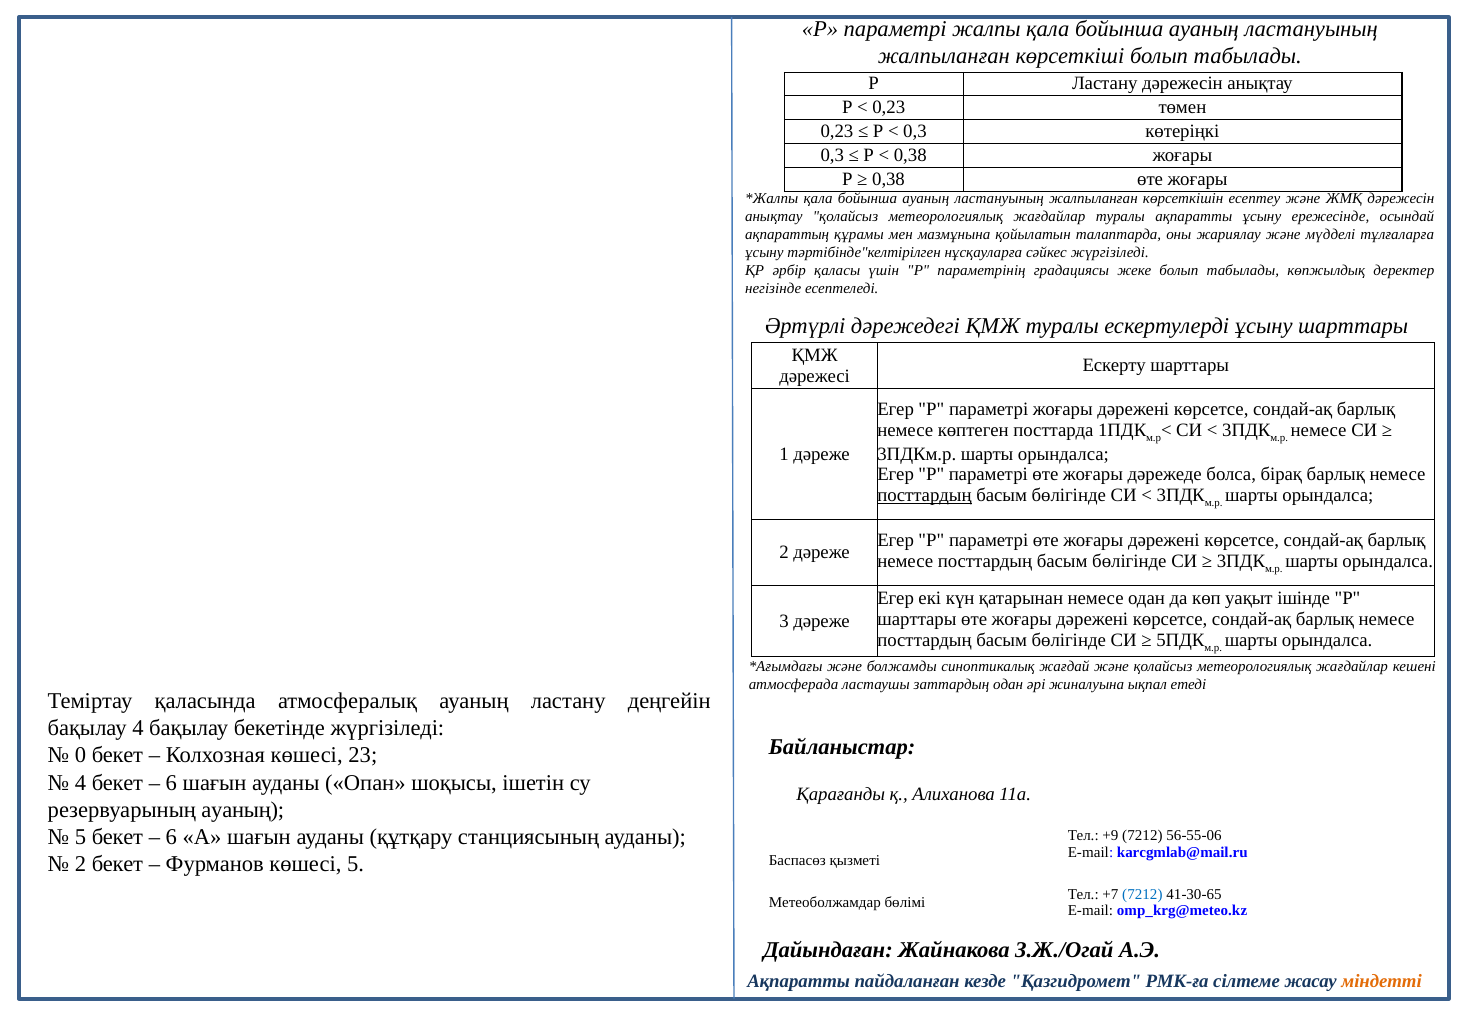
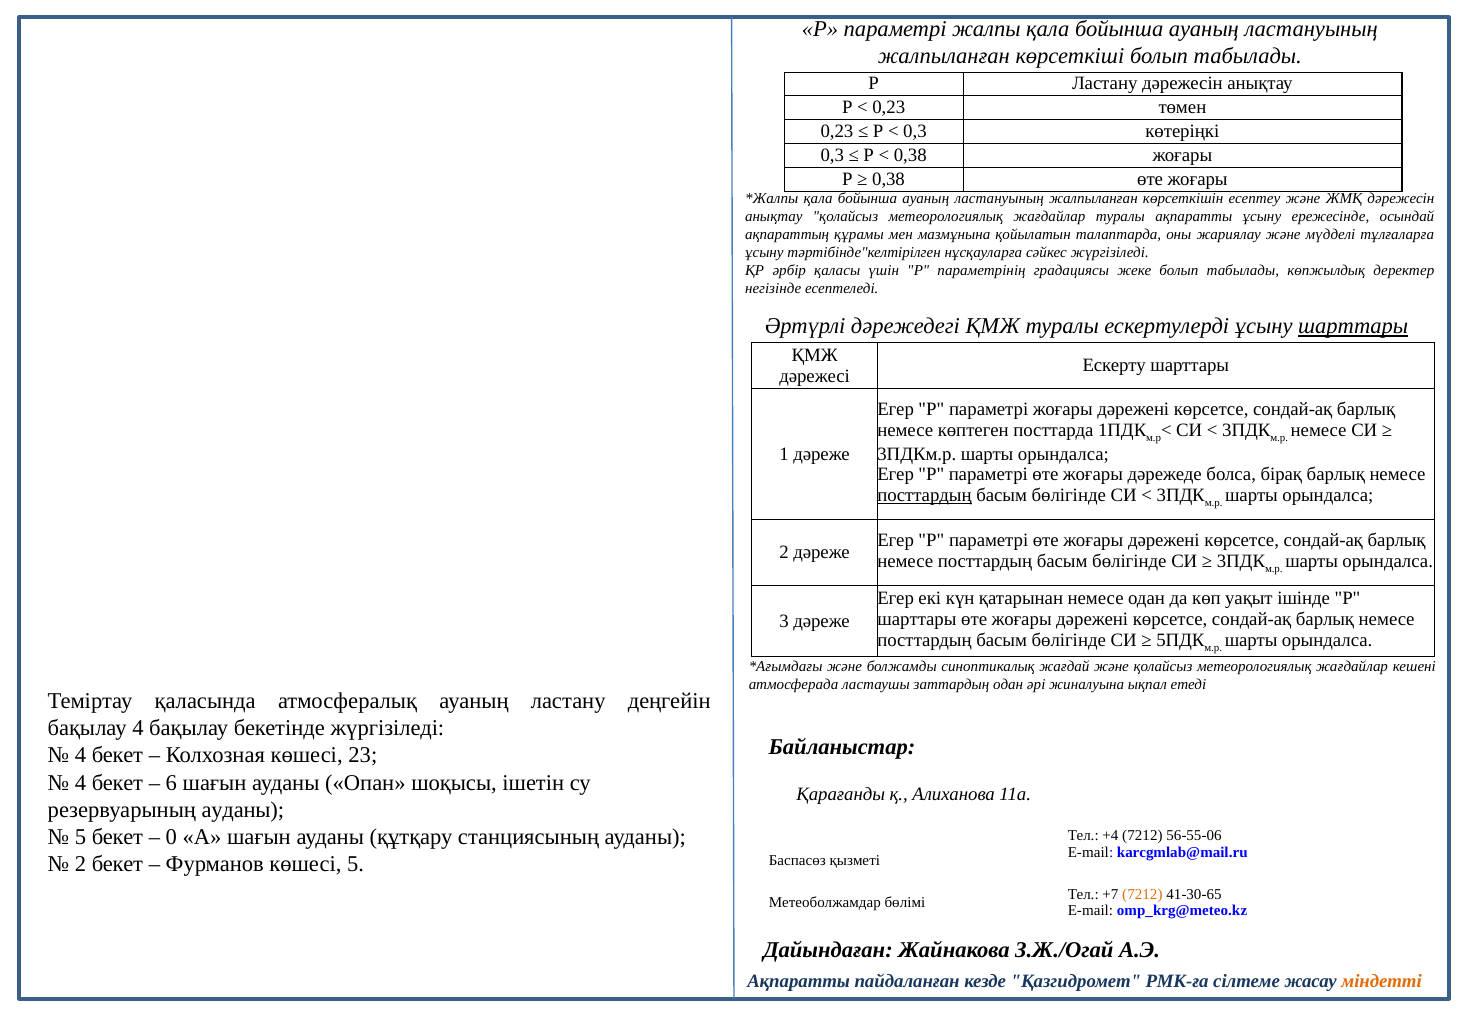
шарттары at (1353, 326) underline: none -> present
0 at (80, 756): 0 -> 4
резервуарының ауаның: ауаның -> ауданы
6 at (171, 837): 6 -> 0
+9: +9 -> +4
7212 at (1142, 895) colour: blue -> orange
